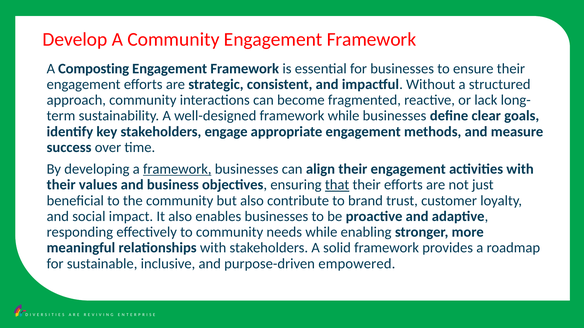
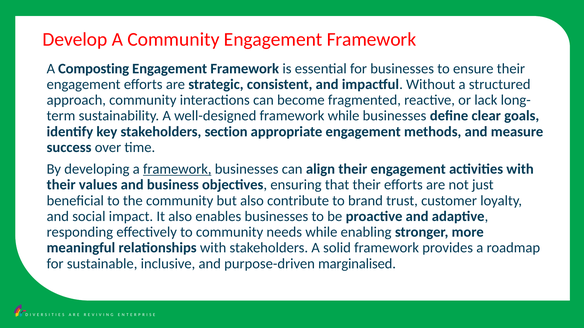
engage: engage -> section
that underline: present -> none
empowered: empowered -> marginalised
